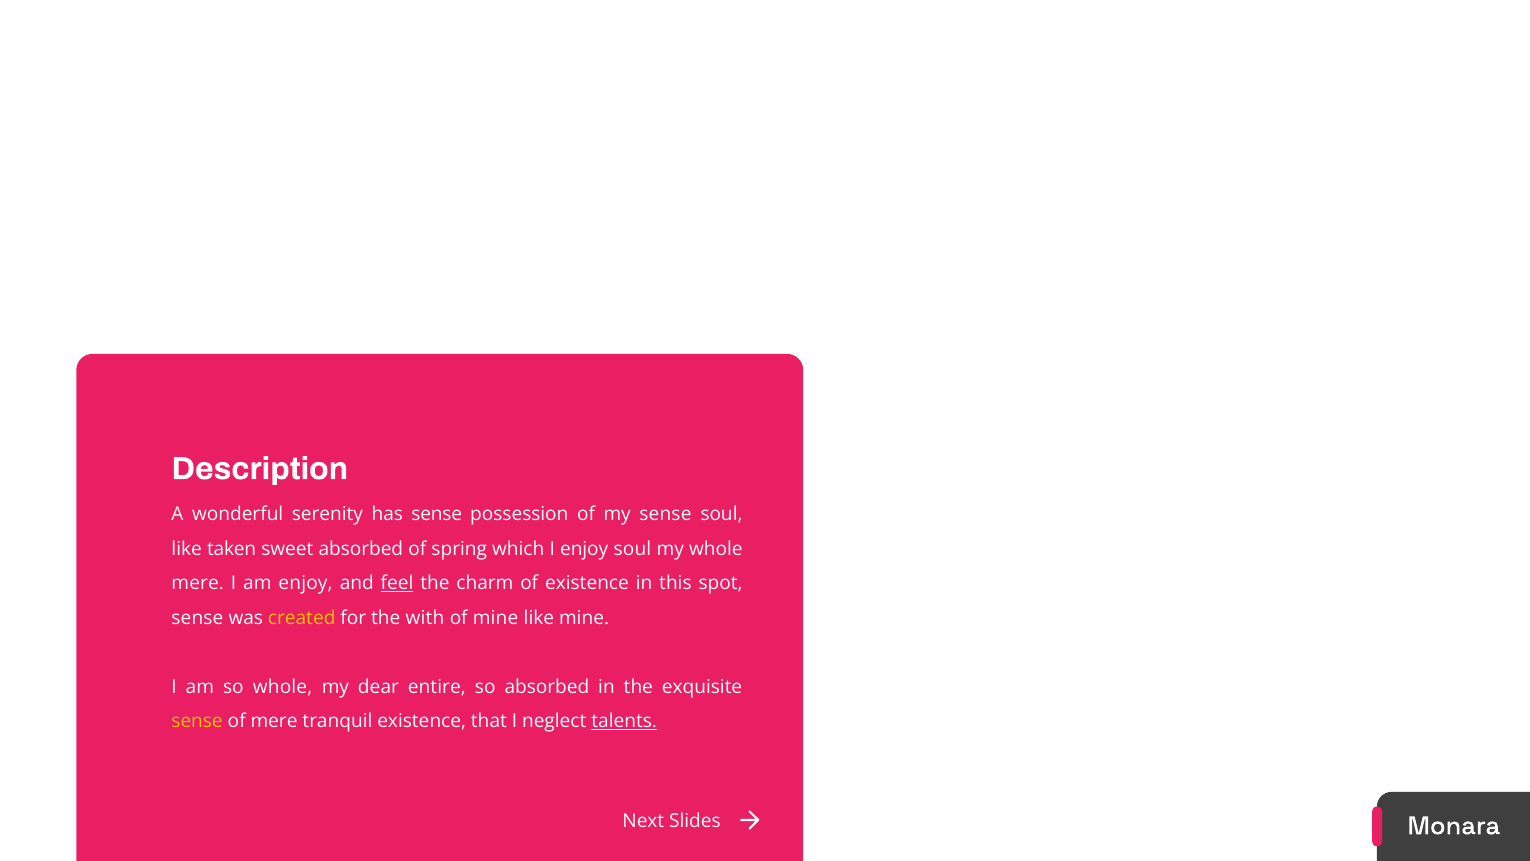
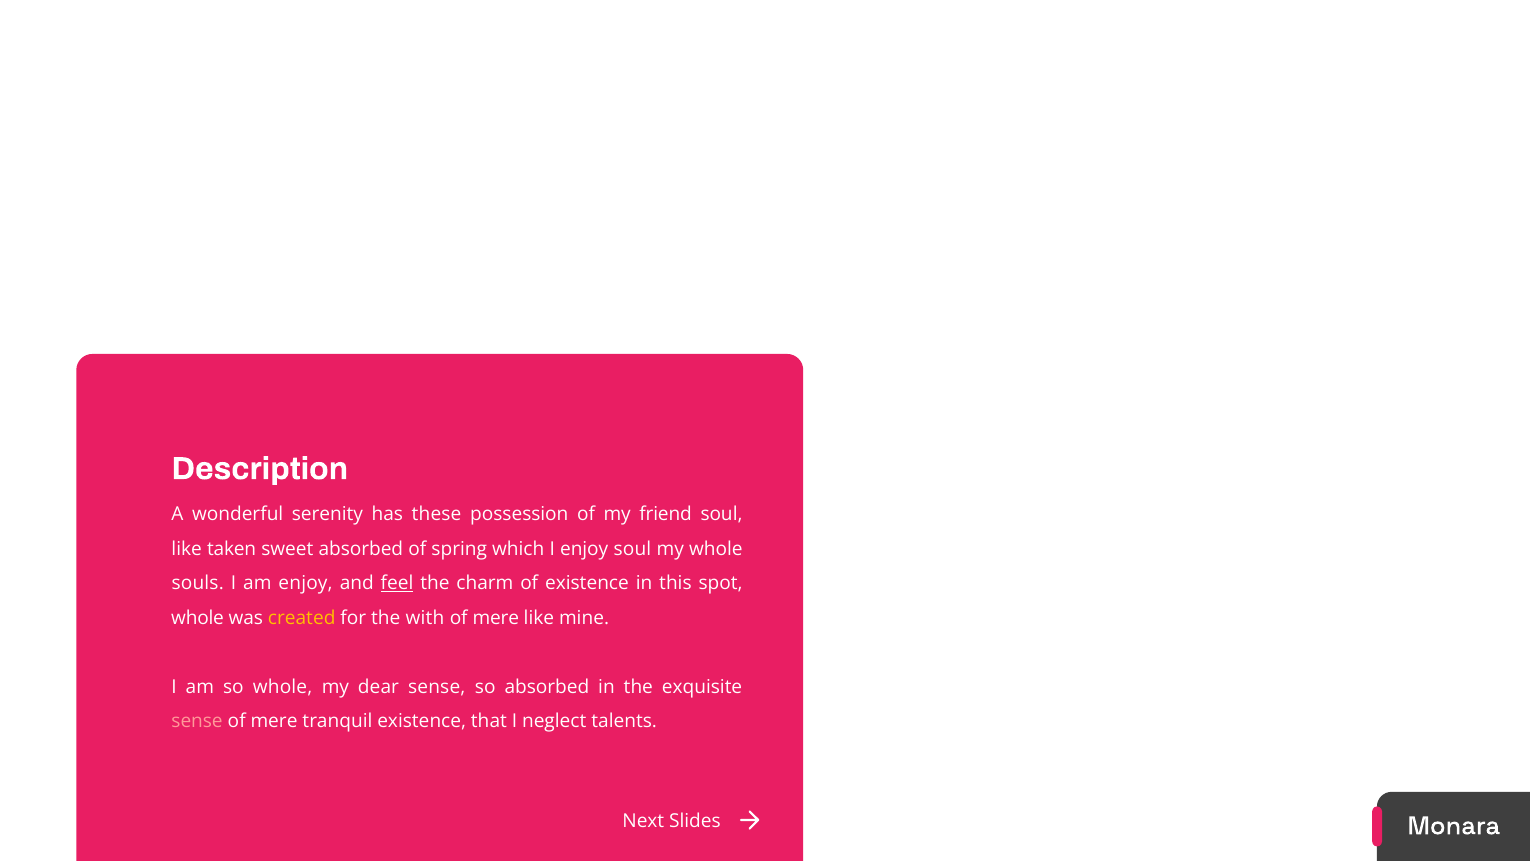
has sense: sense -> these
my sense: sense -> friend
mere at (198, 583): mere -> souls
sense at (197, 618): sense -> whole
mine at (496, 618): mine -> mere
dear entire: entire -> sense
sense at (197, 721) colour: yellow -> pink
talents underline: present -> none
